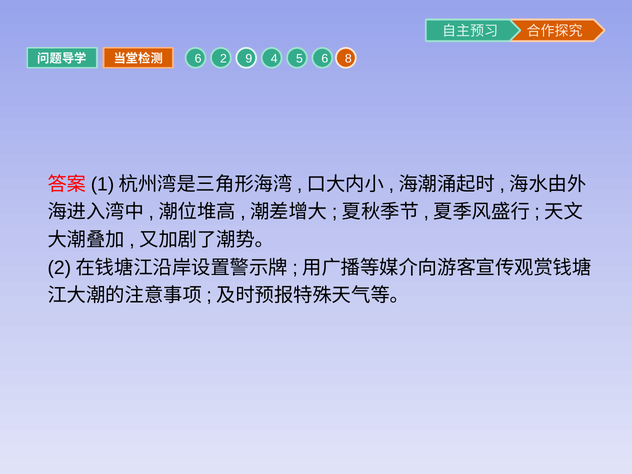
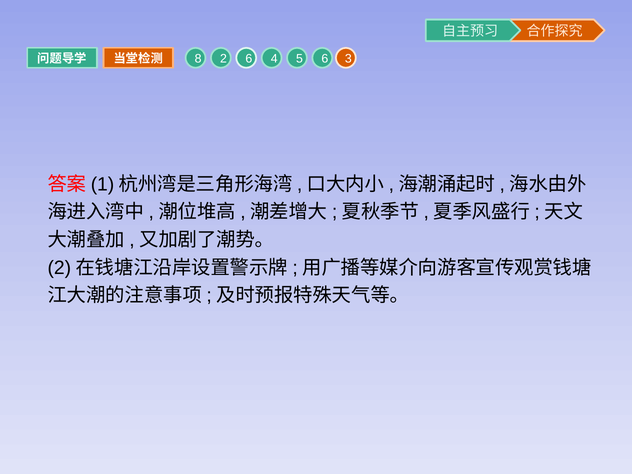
6 at (198, 59): 6 -> 8
2 9: 9 -> 6
8: 8 -> 3
